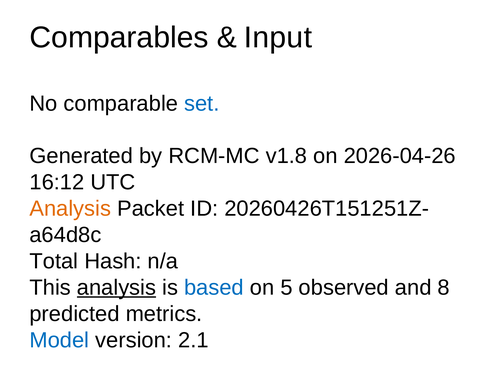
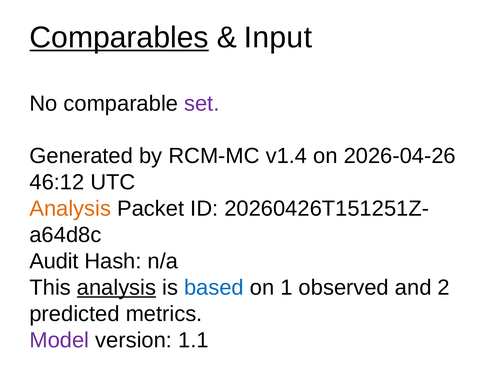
Comparables underline: none -> present
set colour: blue -> purple
v1.8: v1.8 -> v1.4
16:12: 16:12 -> 46:12
Total: Total -> Audit
5: 5 -> 1
8: 8 -> 2
Model colour: blue -> purple
2.1: 2.1 -> 1.1
